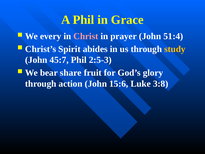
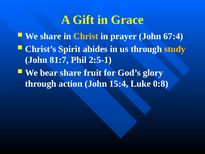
A Phil: Phil -> Gift
We every: every -> share
Christ colour: pink -> yellow
51:4: 51:4 -> 67:4
45:7: 45:7 -> 81:7
2:5-3: 2:5-3 -> 2:5-1
15:6: 15:6 -> 15:4
3:8: 3:8 -> 0:8
